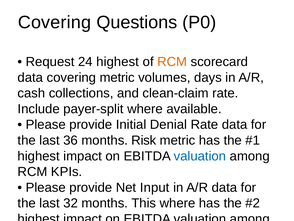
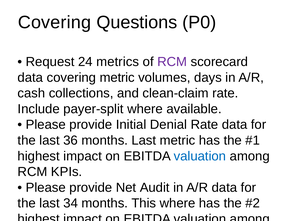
24 highest: highest -> metrics
RCM at (172, 62) colour: orange -> purple
months Risk: Risk -> Last
Input: Input -> Audit
32: 32 -> 34
